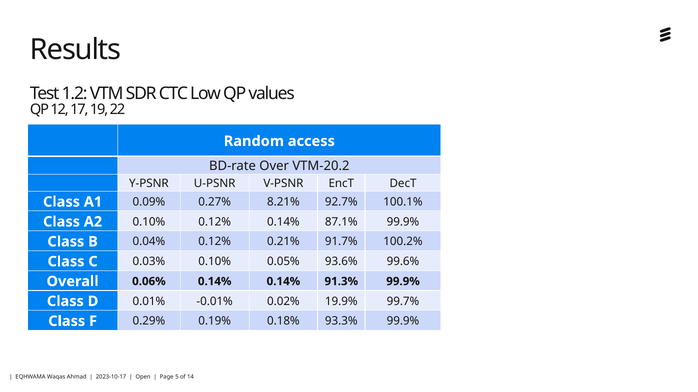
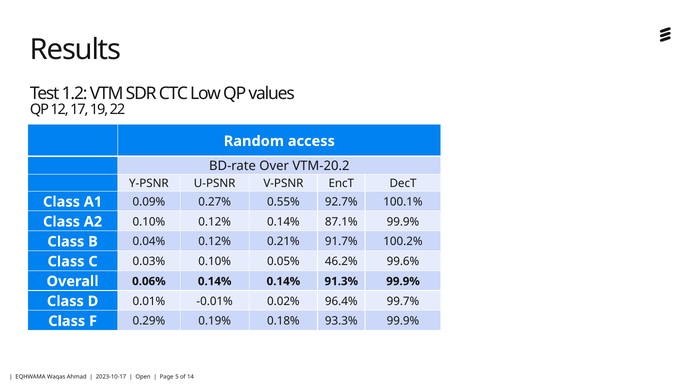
8.21%: 8.21% -> 0.55%
93.6%: 93.6% -> 46.2%
19.9%: 19.9% -> 96.4%
